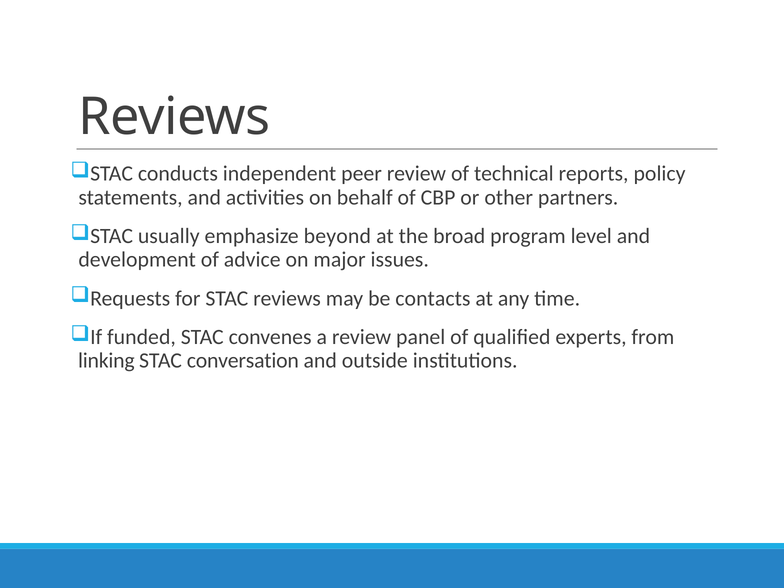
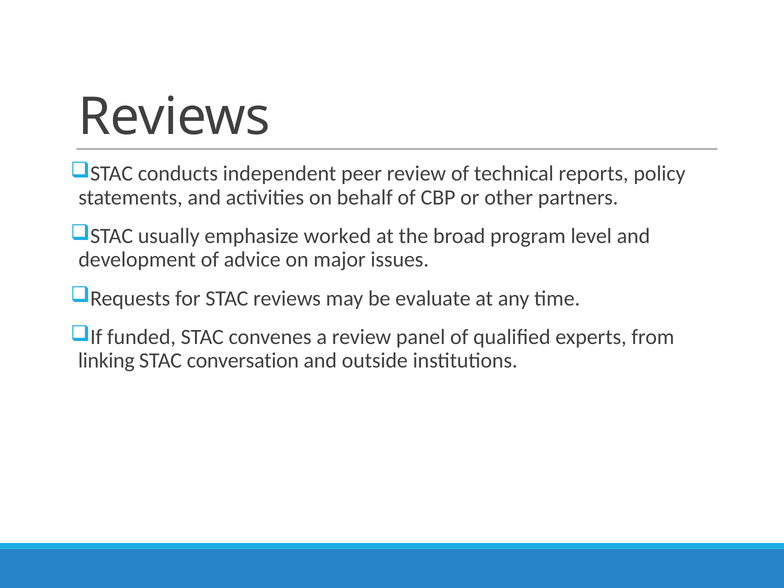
beyond: beyond -> worked
contacts: contacts -> evaluate
